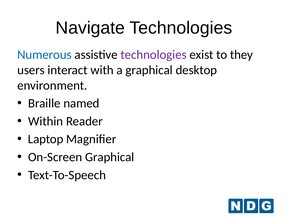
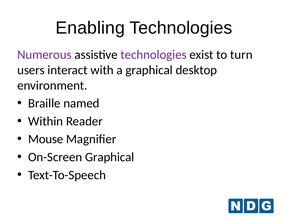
Navigate: Navigate -> Enabling
Numerous colour: blue -> purple
they: they -> turn
Laptop: Laptop -> Mouse
